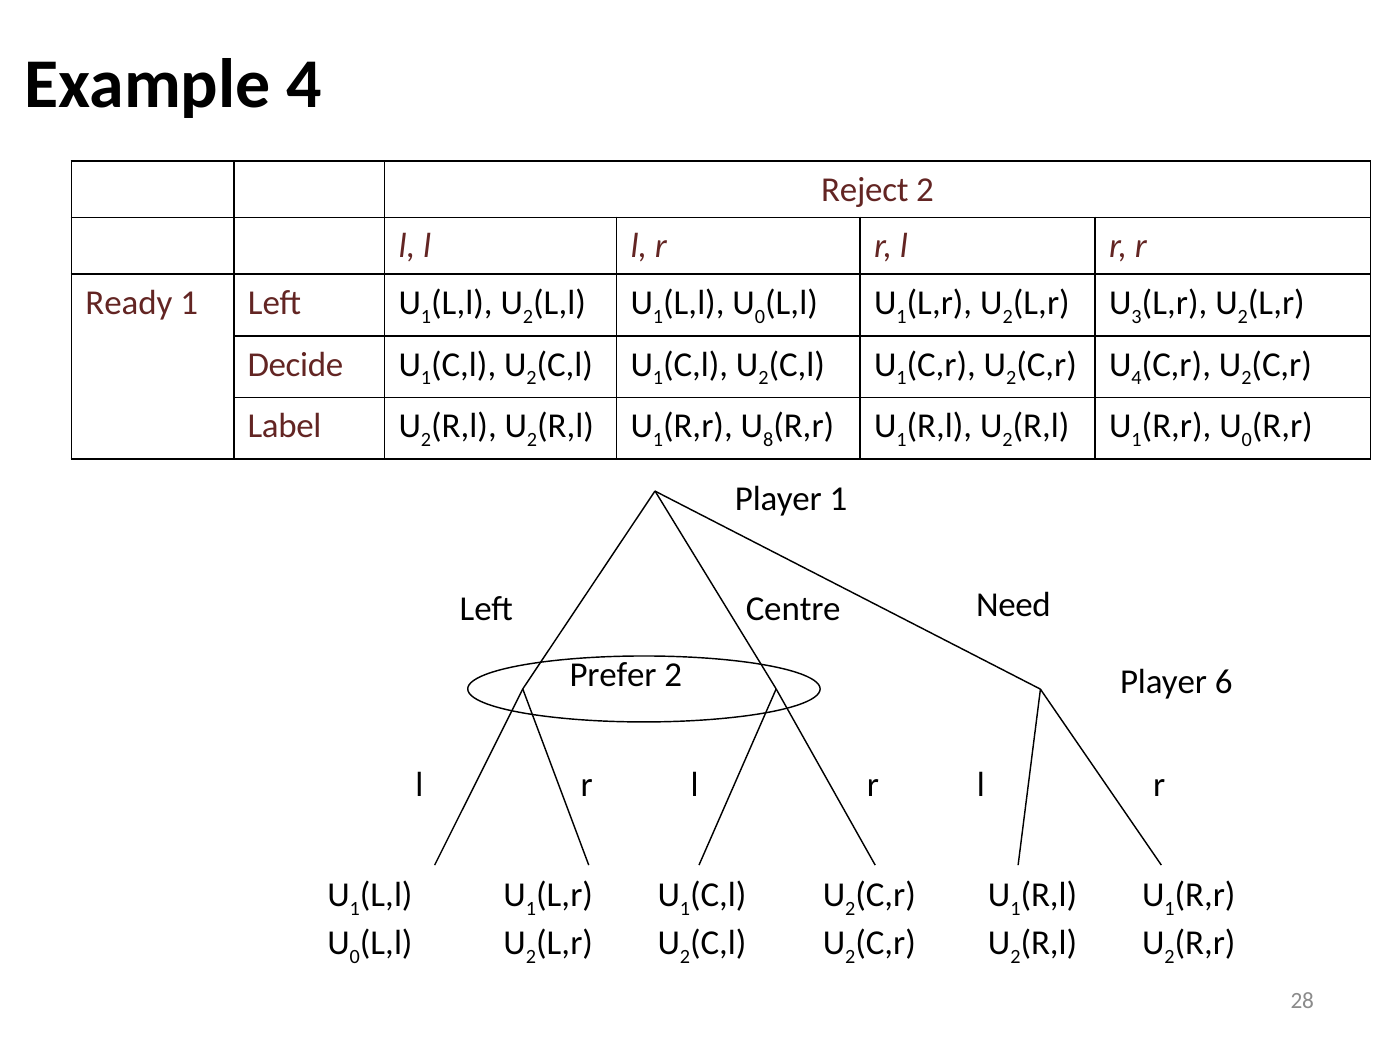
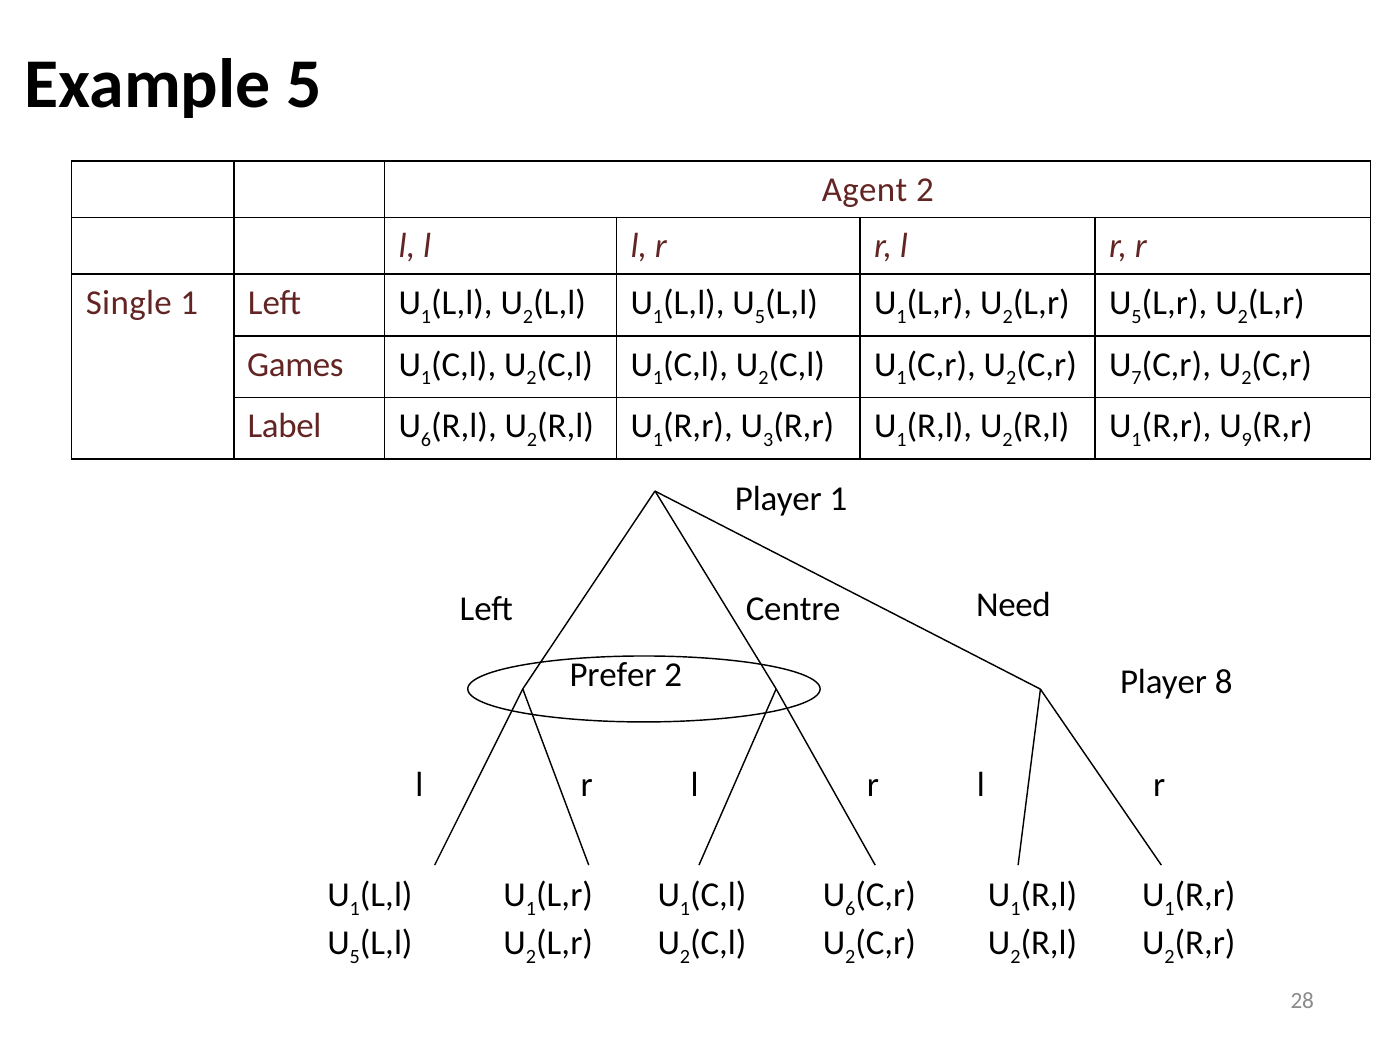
Example 4: 4 -> 5
Reject: Reject -> Agent
Ready: Ready -> Single
0 at (760, 317): 0 -> 5
3 at (1137, 317): 3 -> 5
Decide: Decide -> Games
4 at (1137, 378): 4 -> 7
2 at (426, 440): 2 -> 6
8: 8 -> 3
0 at (1247, 440): 0 -> 9
6: 6 -> 8
2 at (850, 909): 2 -> 6
0 at (355, 957): 0 -> 5
